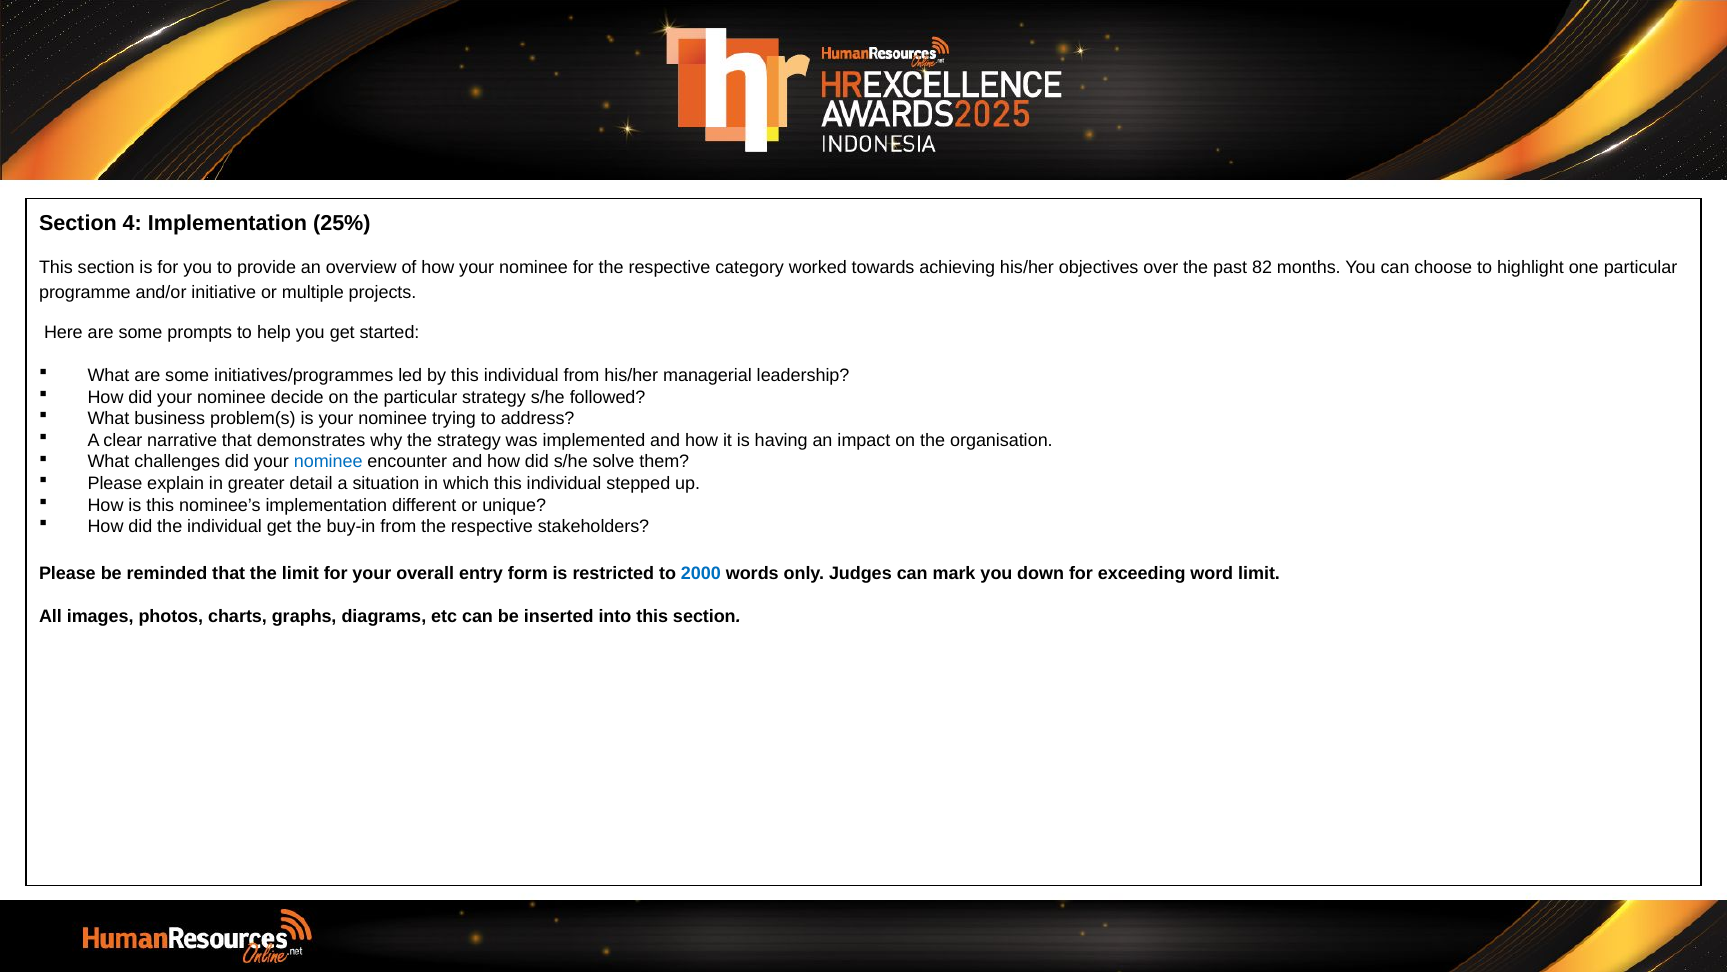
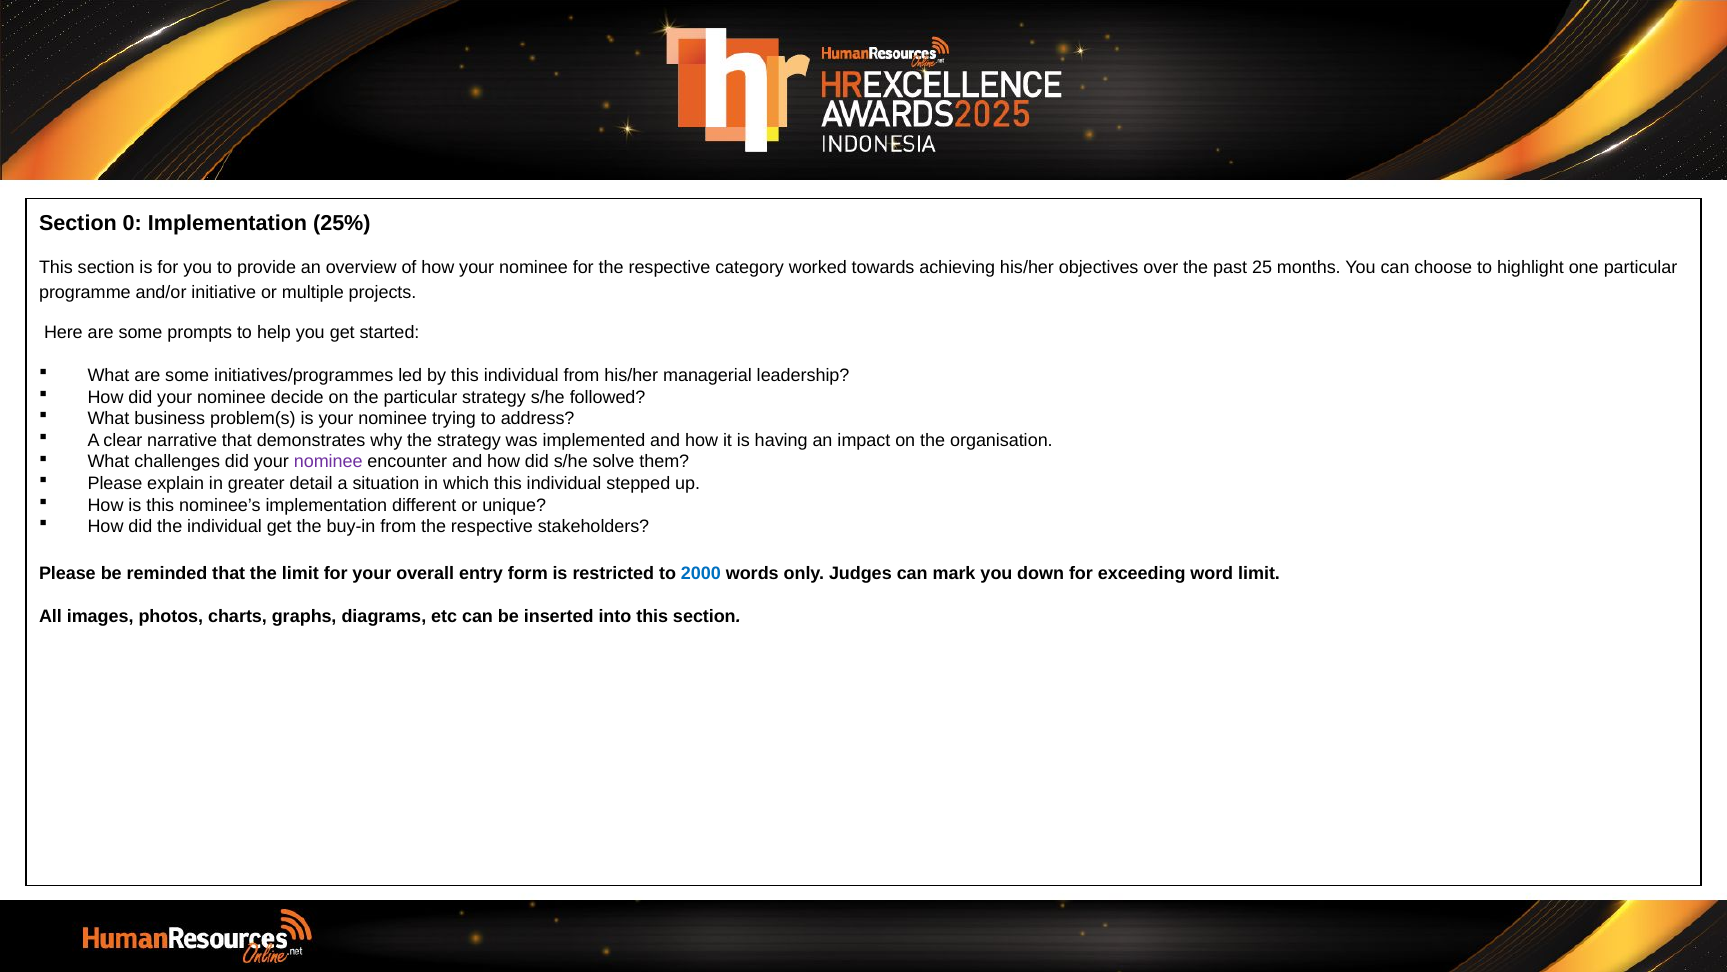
4: 4 -> 0
82: 82 -> 25
nominee at (328, 462) colour: blue -> purple
